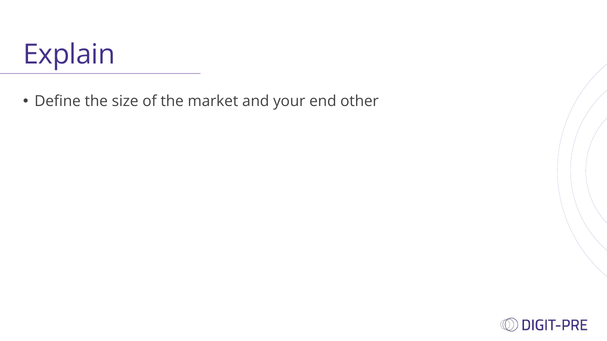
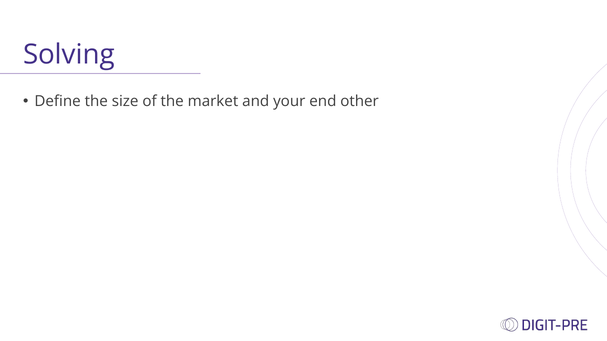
Explain: Explain -> Solving
